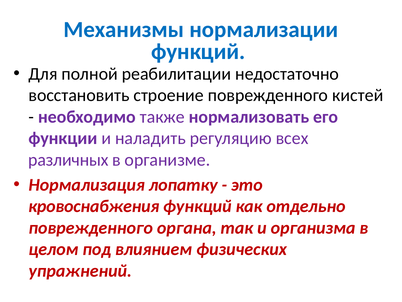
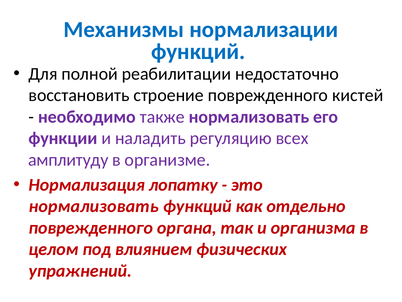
различных: различных -> амплитуду
кровоснабжения at (94, 206): кровоснабжения -> нормализовать
